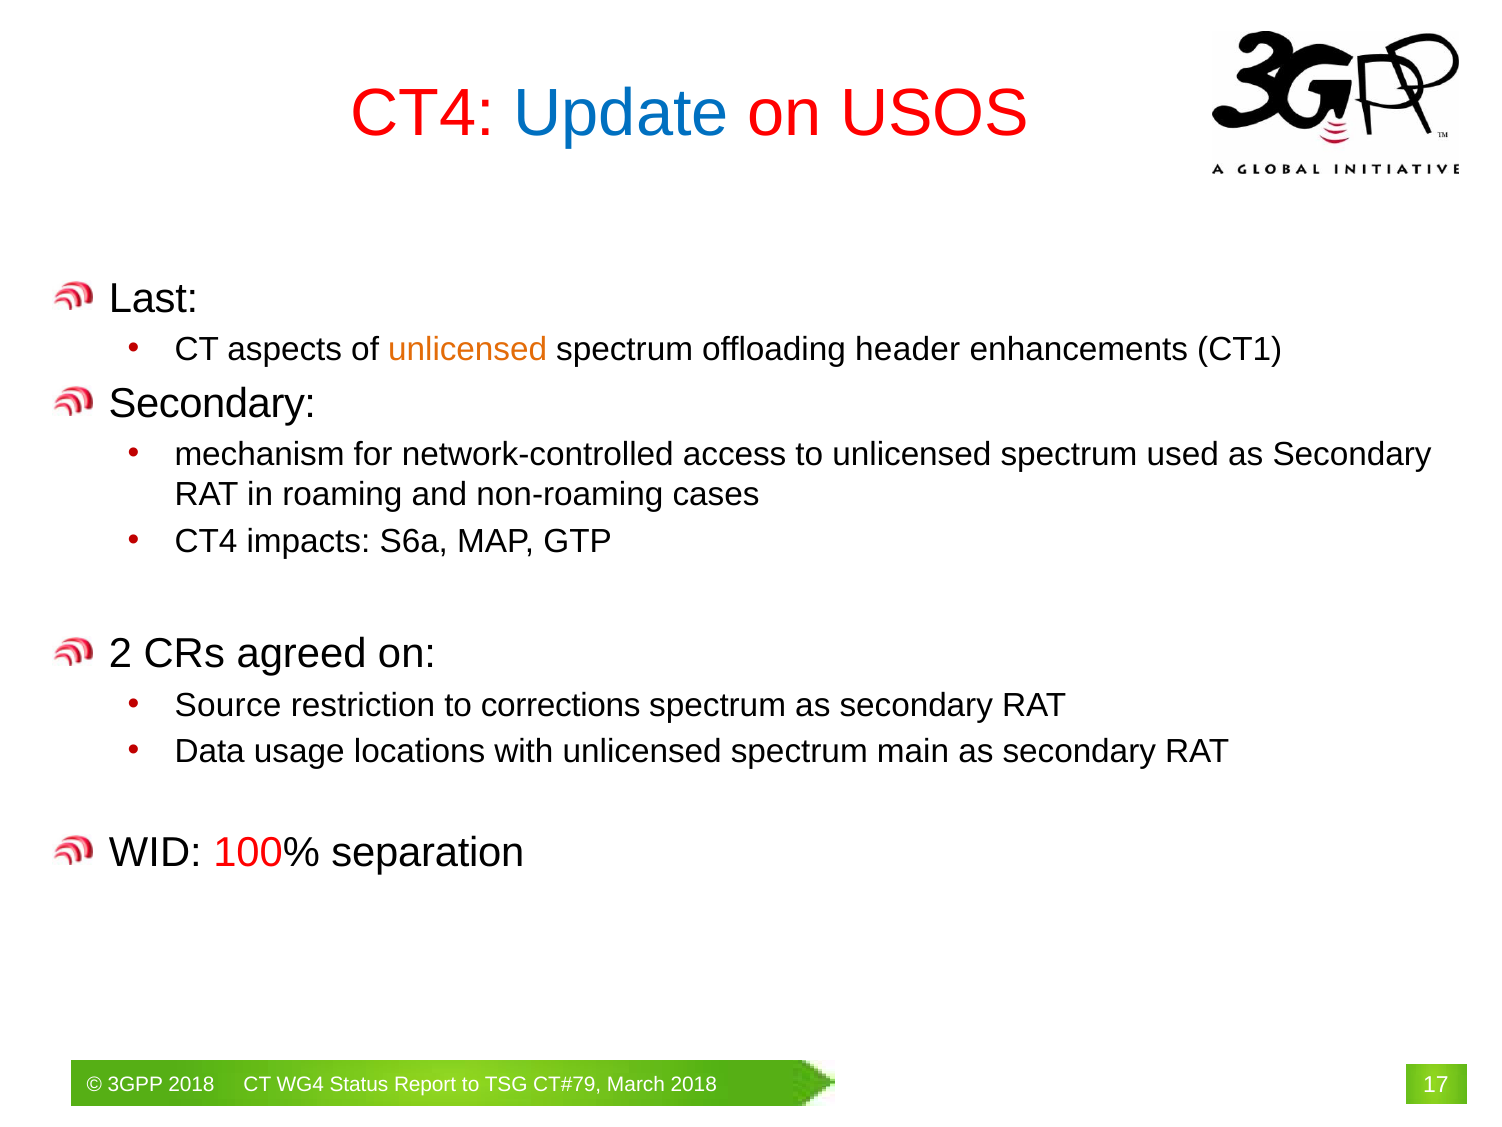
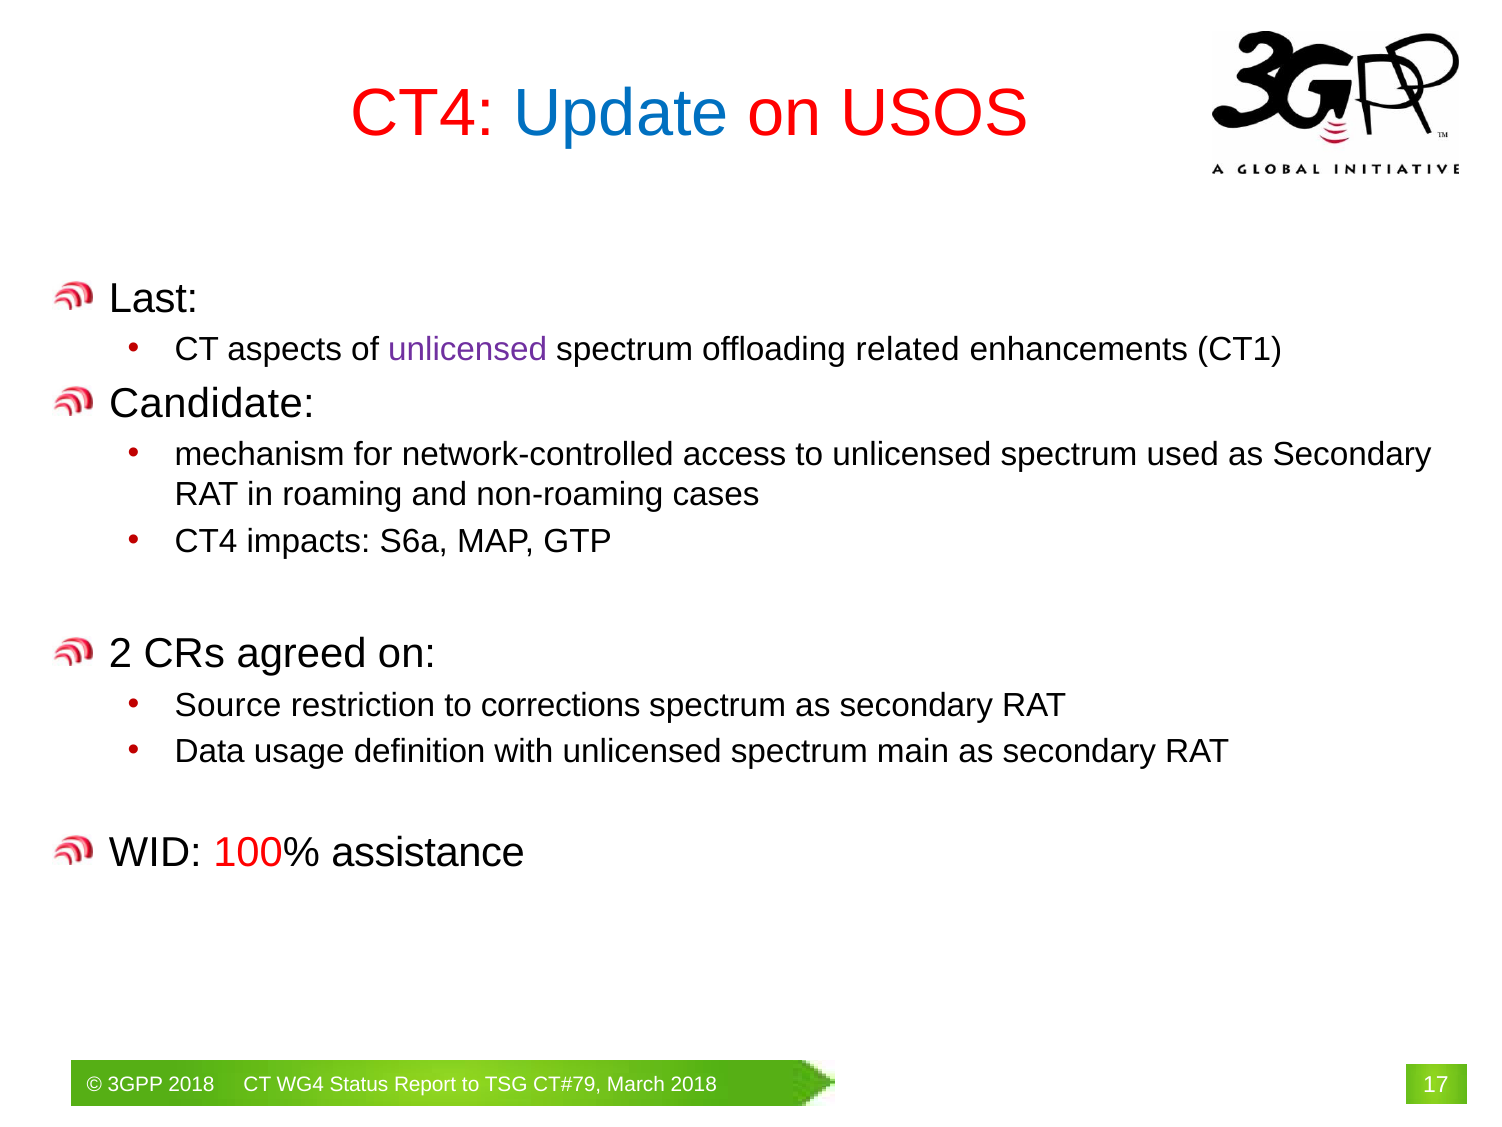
unlicensed at (468, 349) colour: orange -> purple
header: header -> related
Secondary at (212, 403): Secondary -> Candidate
locations: locations -> definition
separation: separation -> assistance
